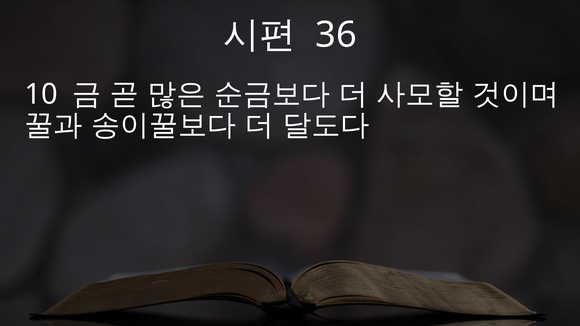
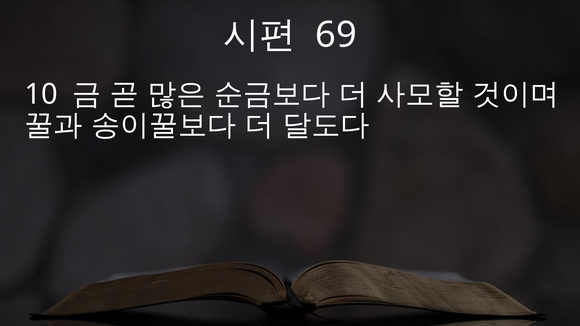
36: 36 -> 69
